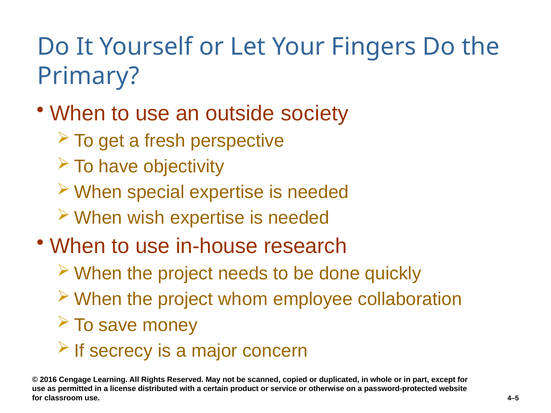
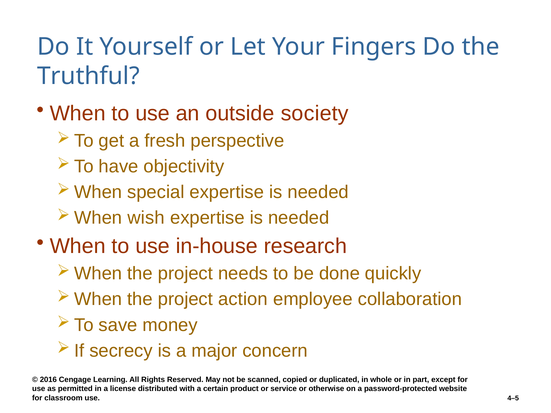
Primary: Primary -> Truthful
whom: whom -> action
